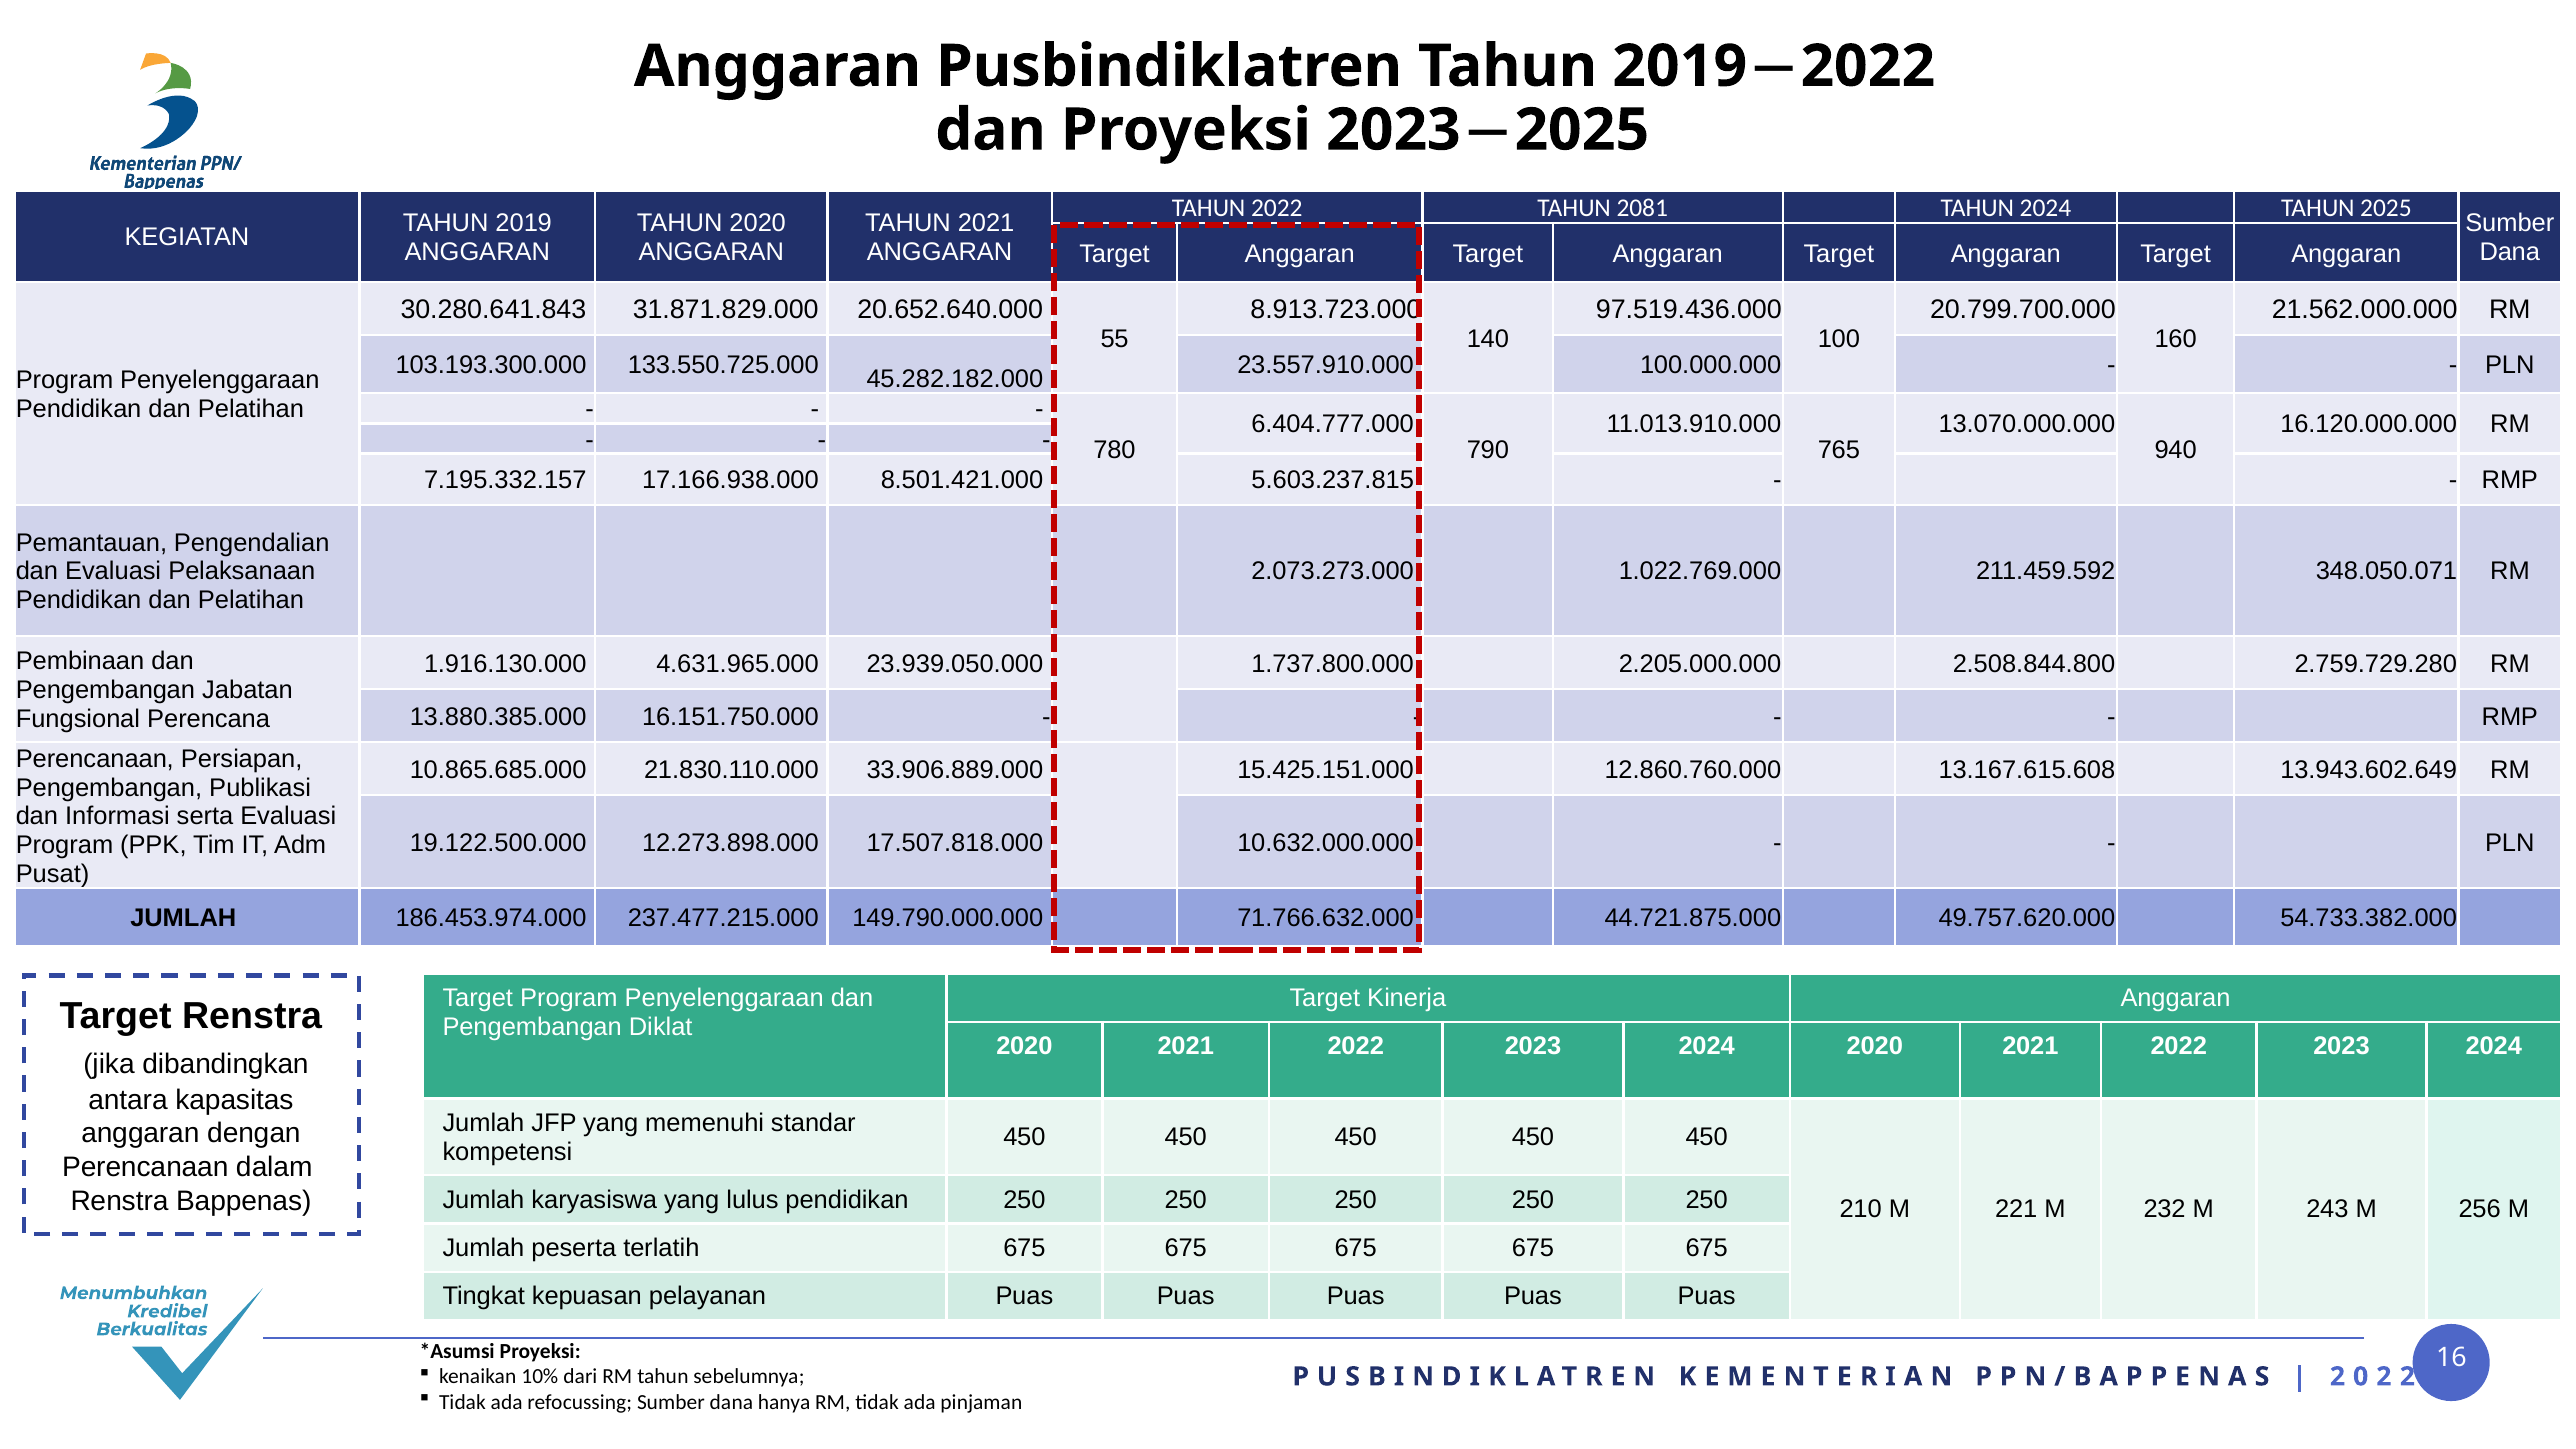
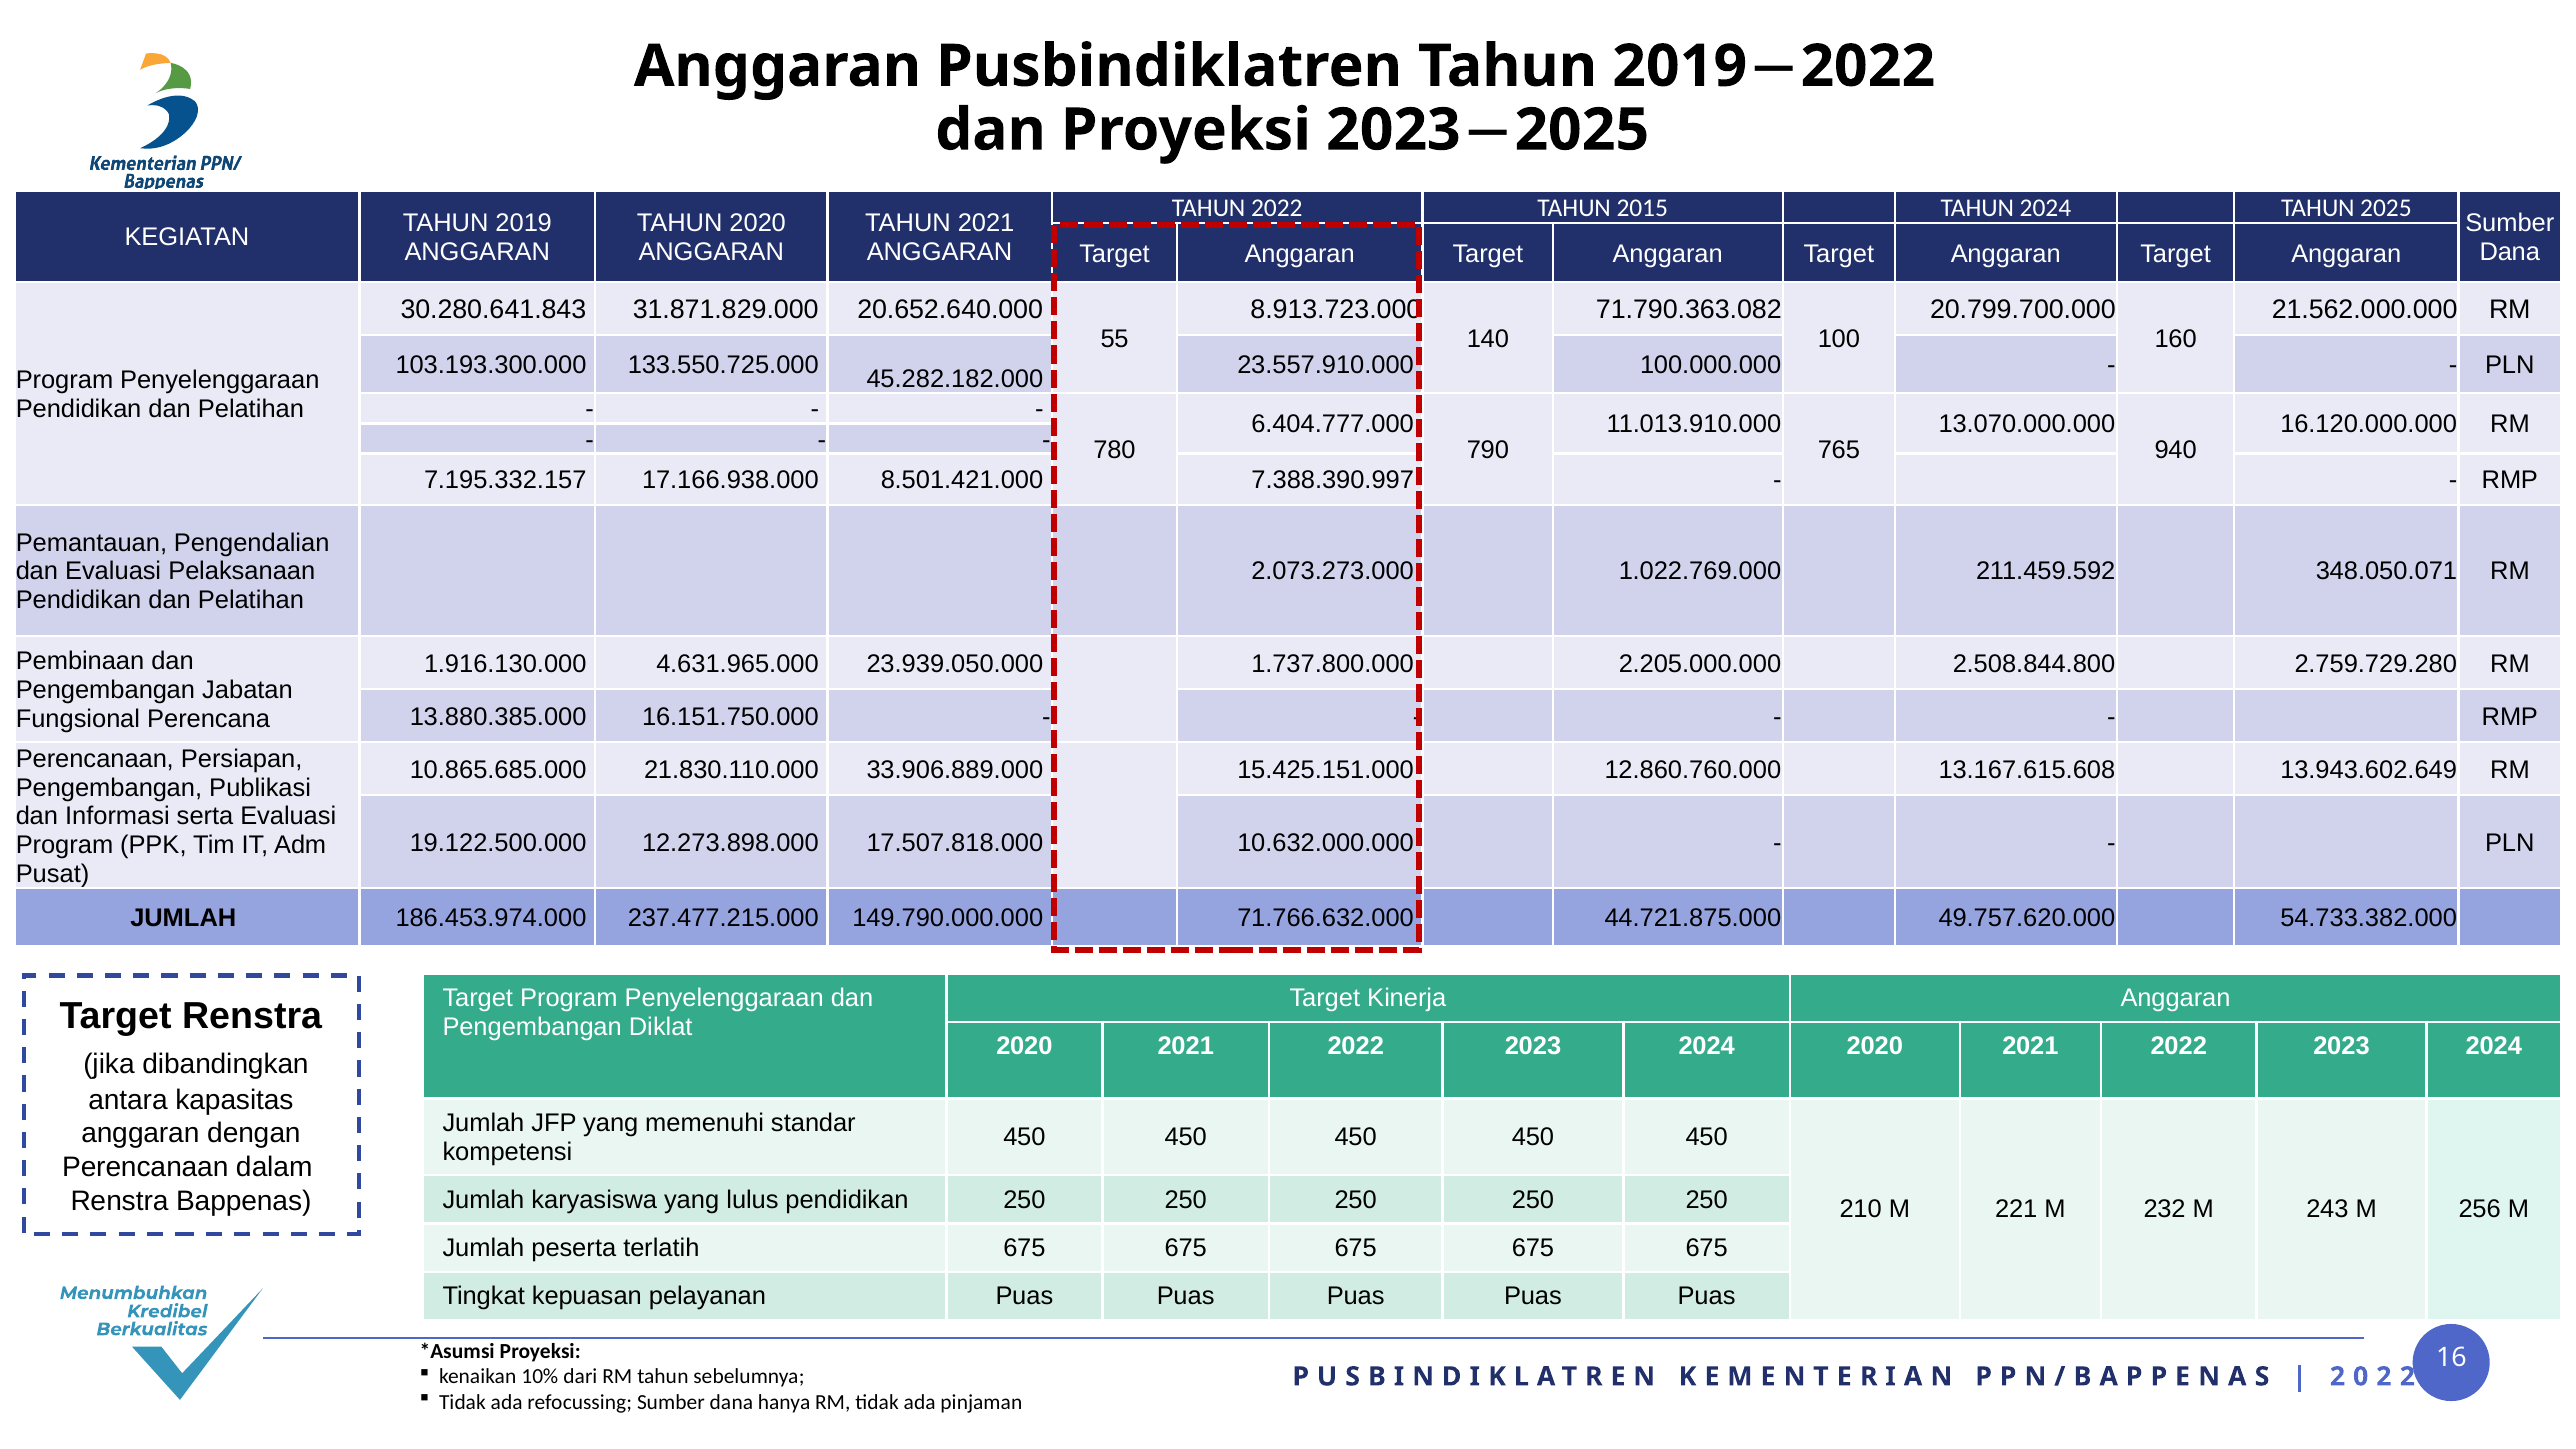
2081: 2081 -> 2015
97.519.436.000: 97.519.436.000 -> 71.790.363.082
5.603.237.815: 5.603.237.815 -> 7.388.390.997
